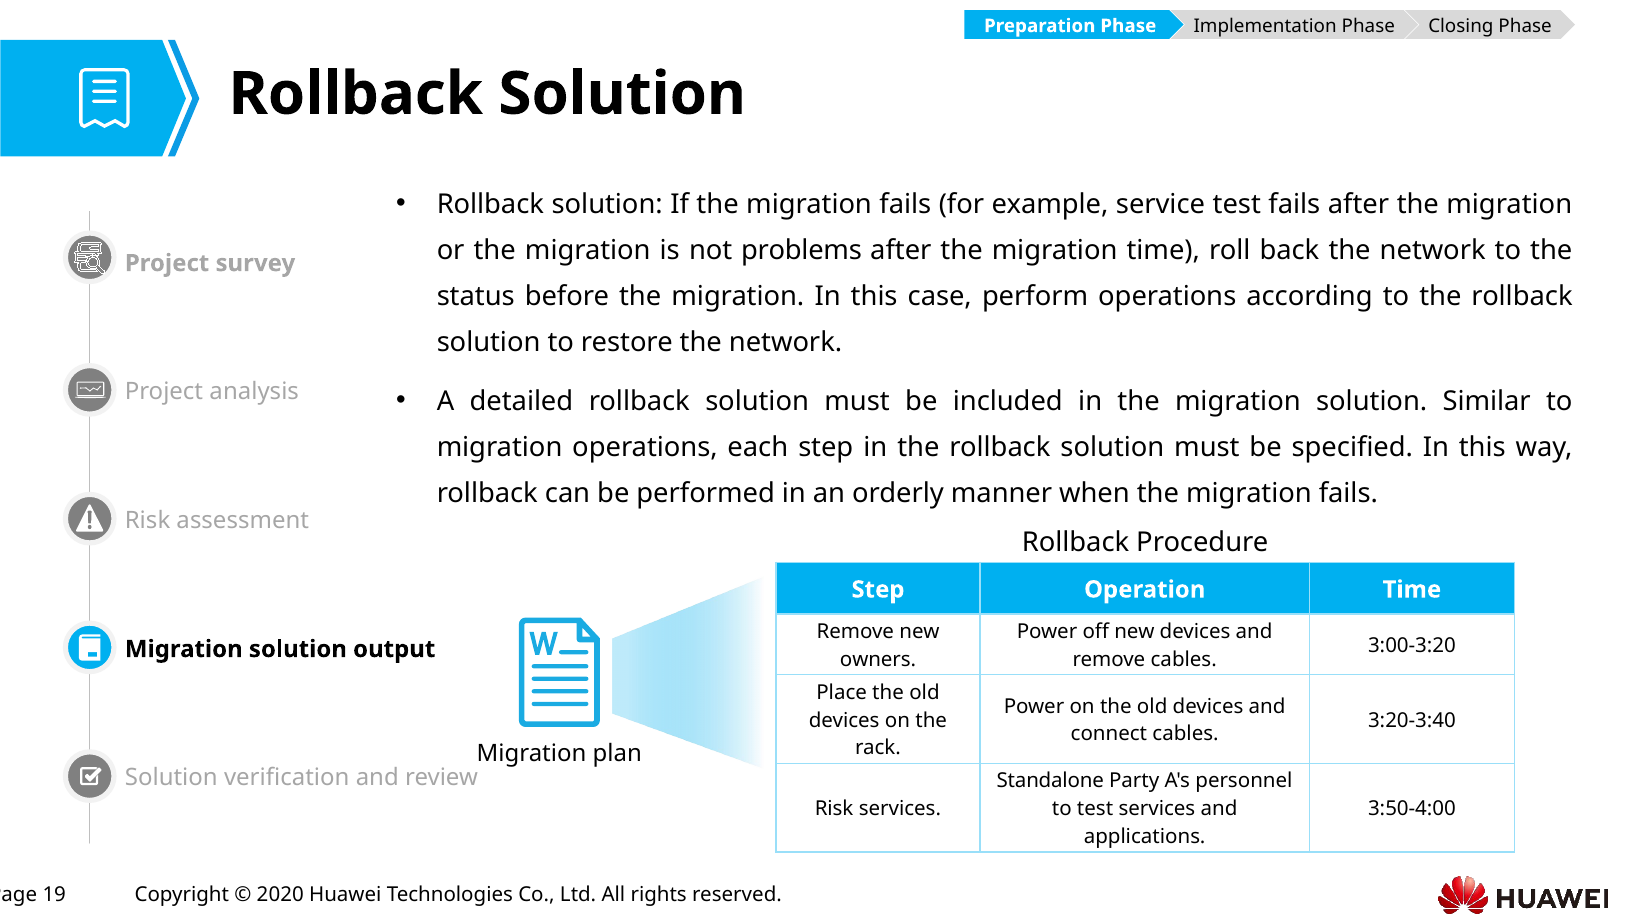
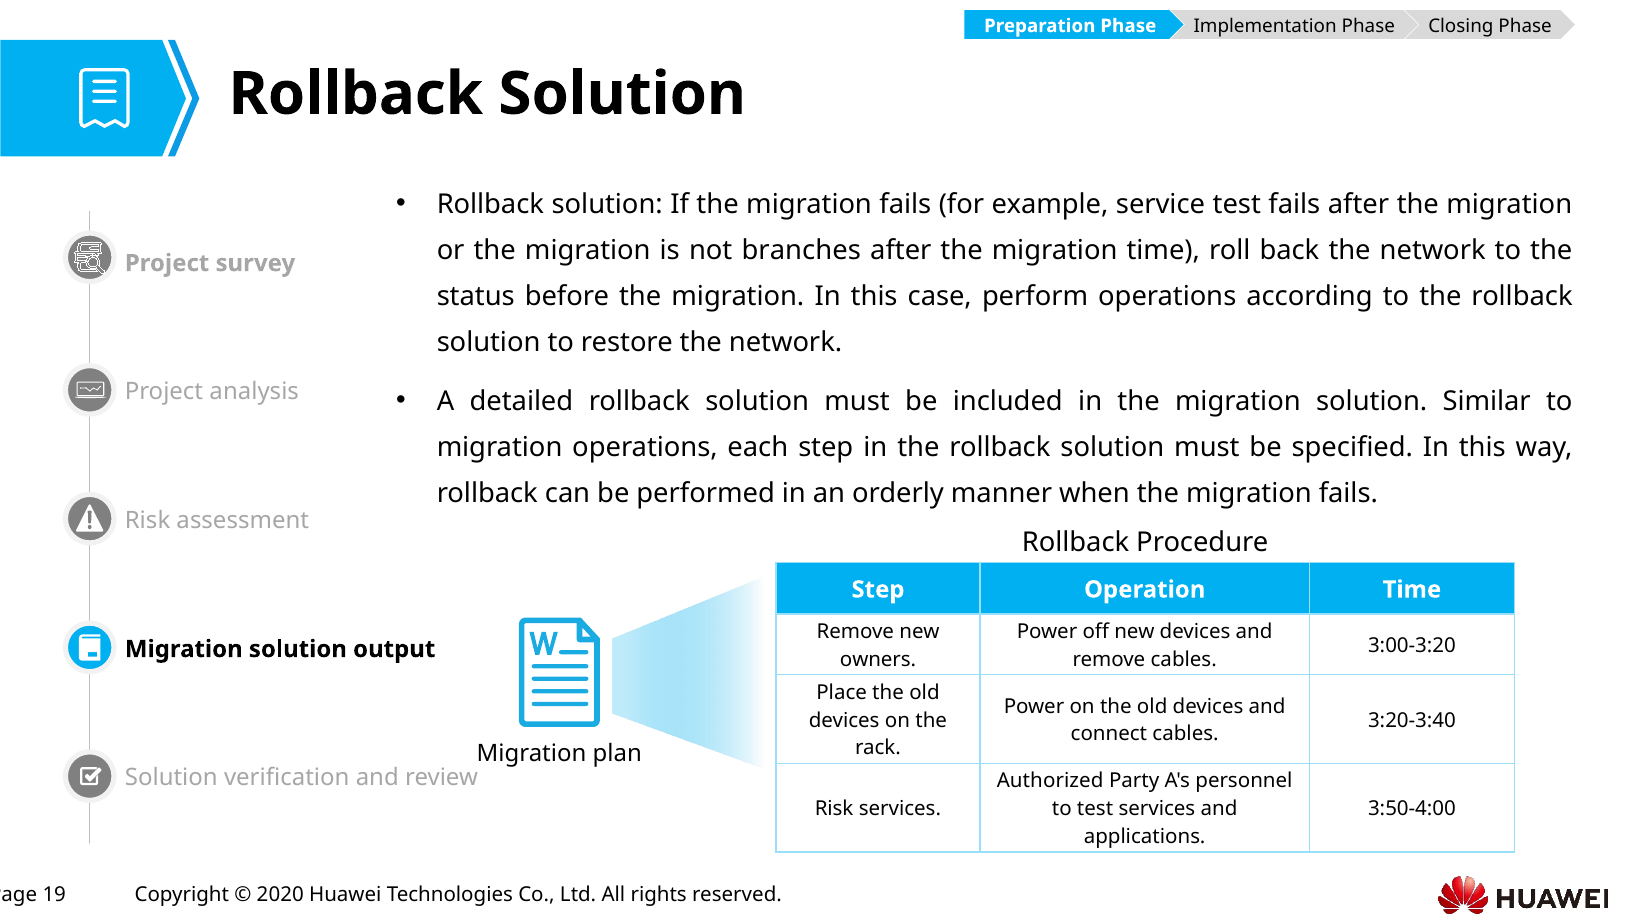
problems: problems -> branches
Standalone: Standalone -> Authorized
